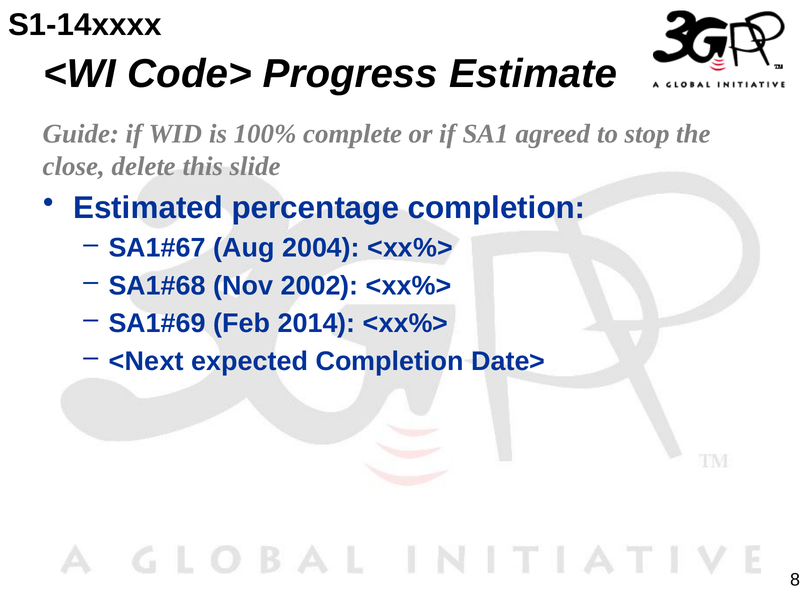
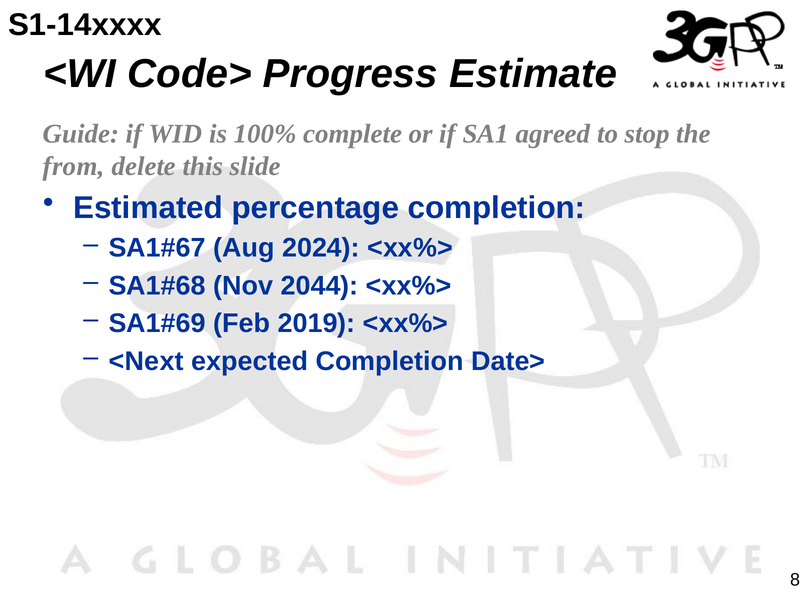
close: close -> from
2004: 2004 -> 2024
2002: 2002 -> 2044
2014: 2014 -> 2019
